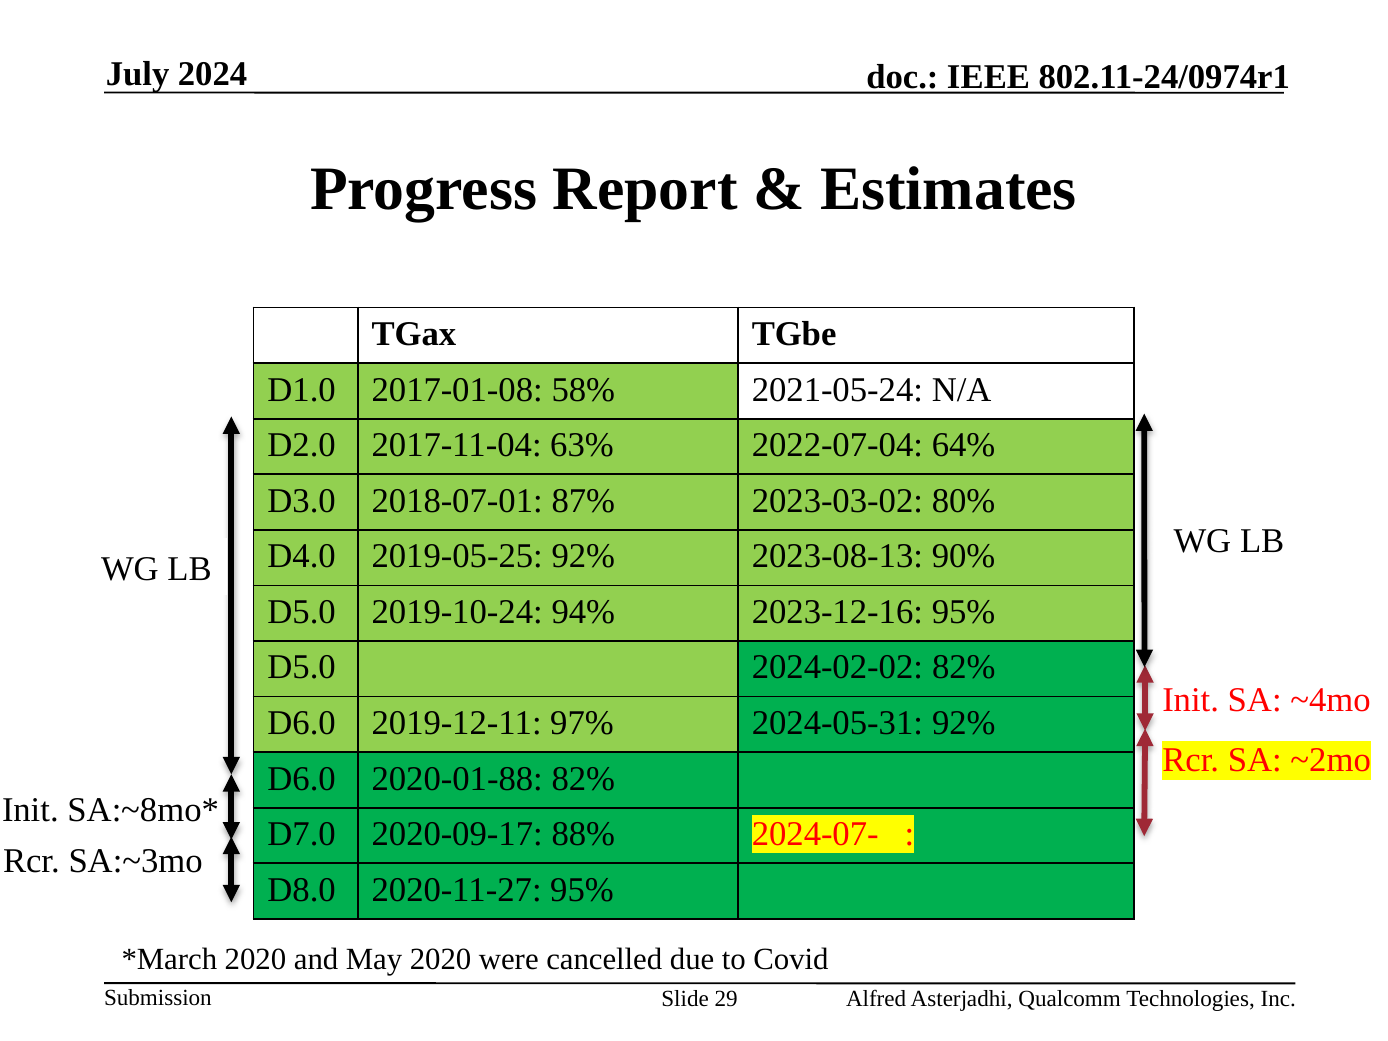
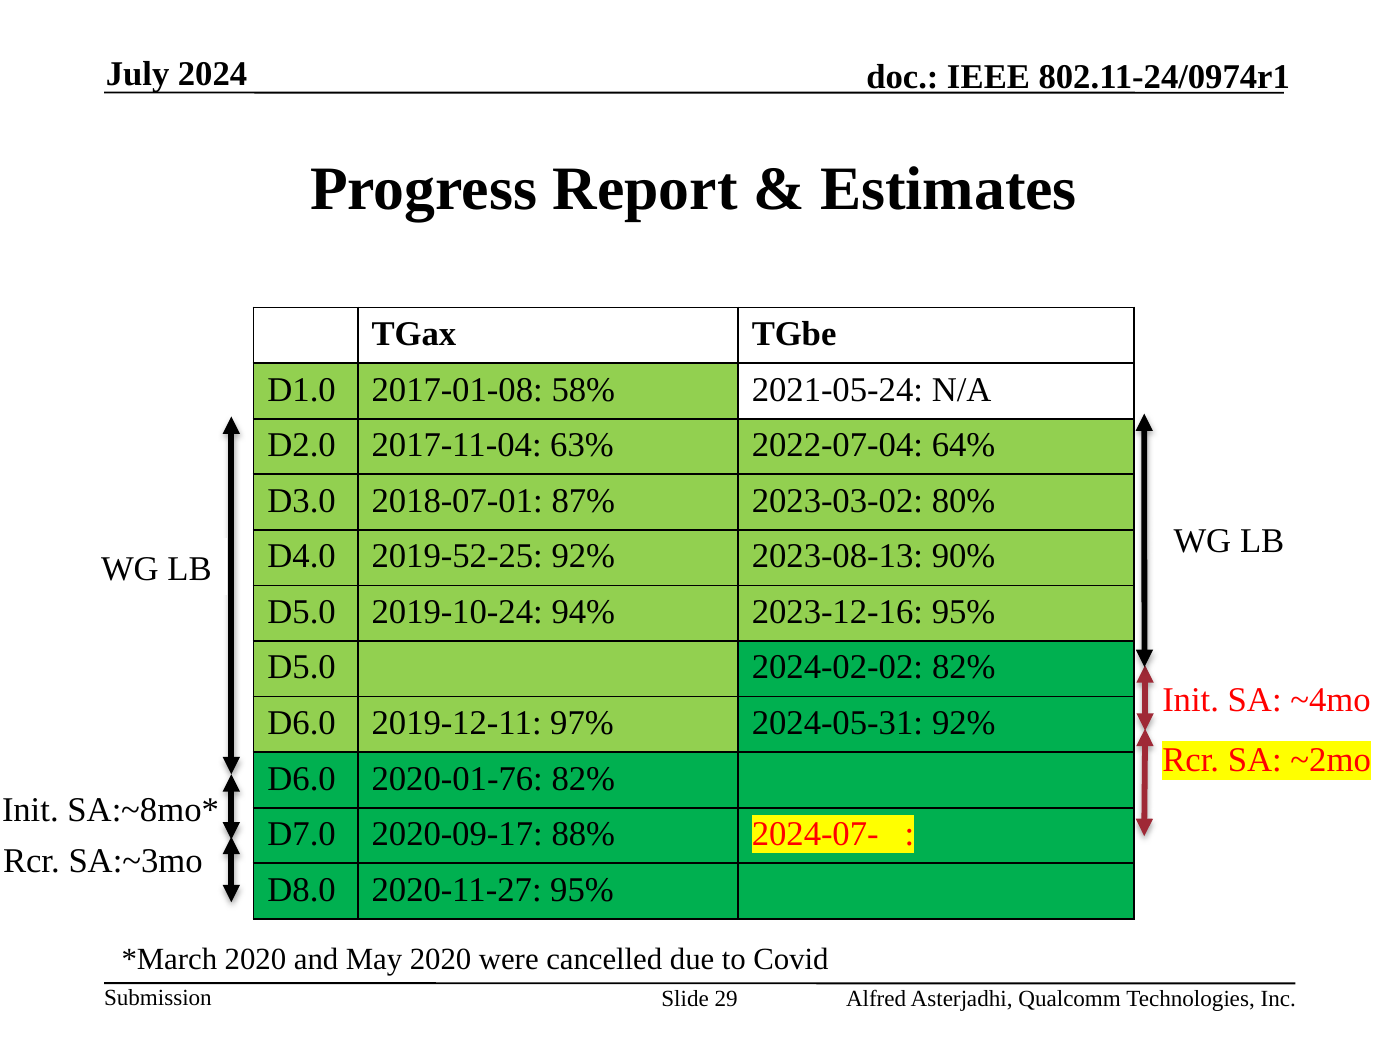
2019-05-25: 2019-05-25 -> 2019-52-25
2020-01-88: 2020-01-88 -> 2020-01-76
